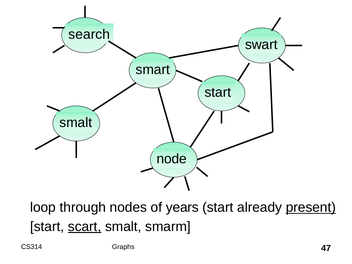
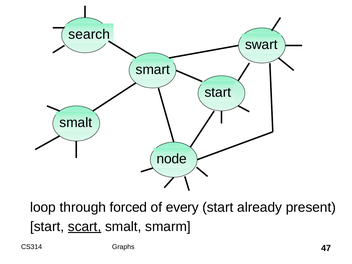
nodes: nodes -> forced
years: years -> every
present underline: present -> none
